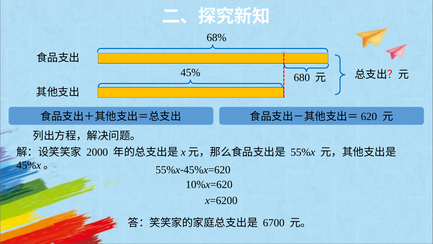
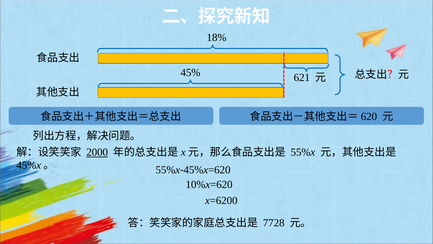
68%: 68% -> 18%
680: 680 -> 621
2000 underline: none -> present
6700: 6700 -> 7728
